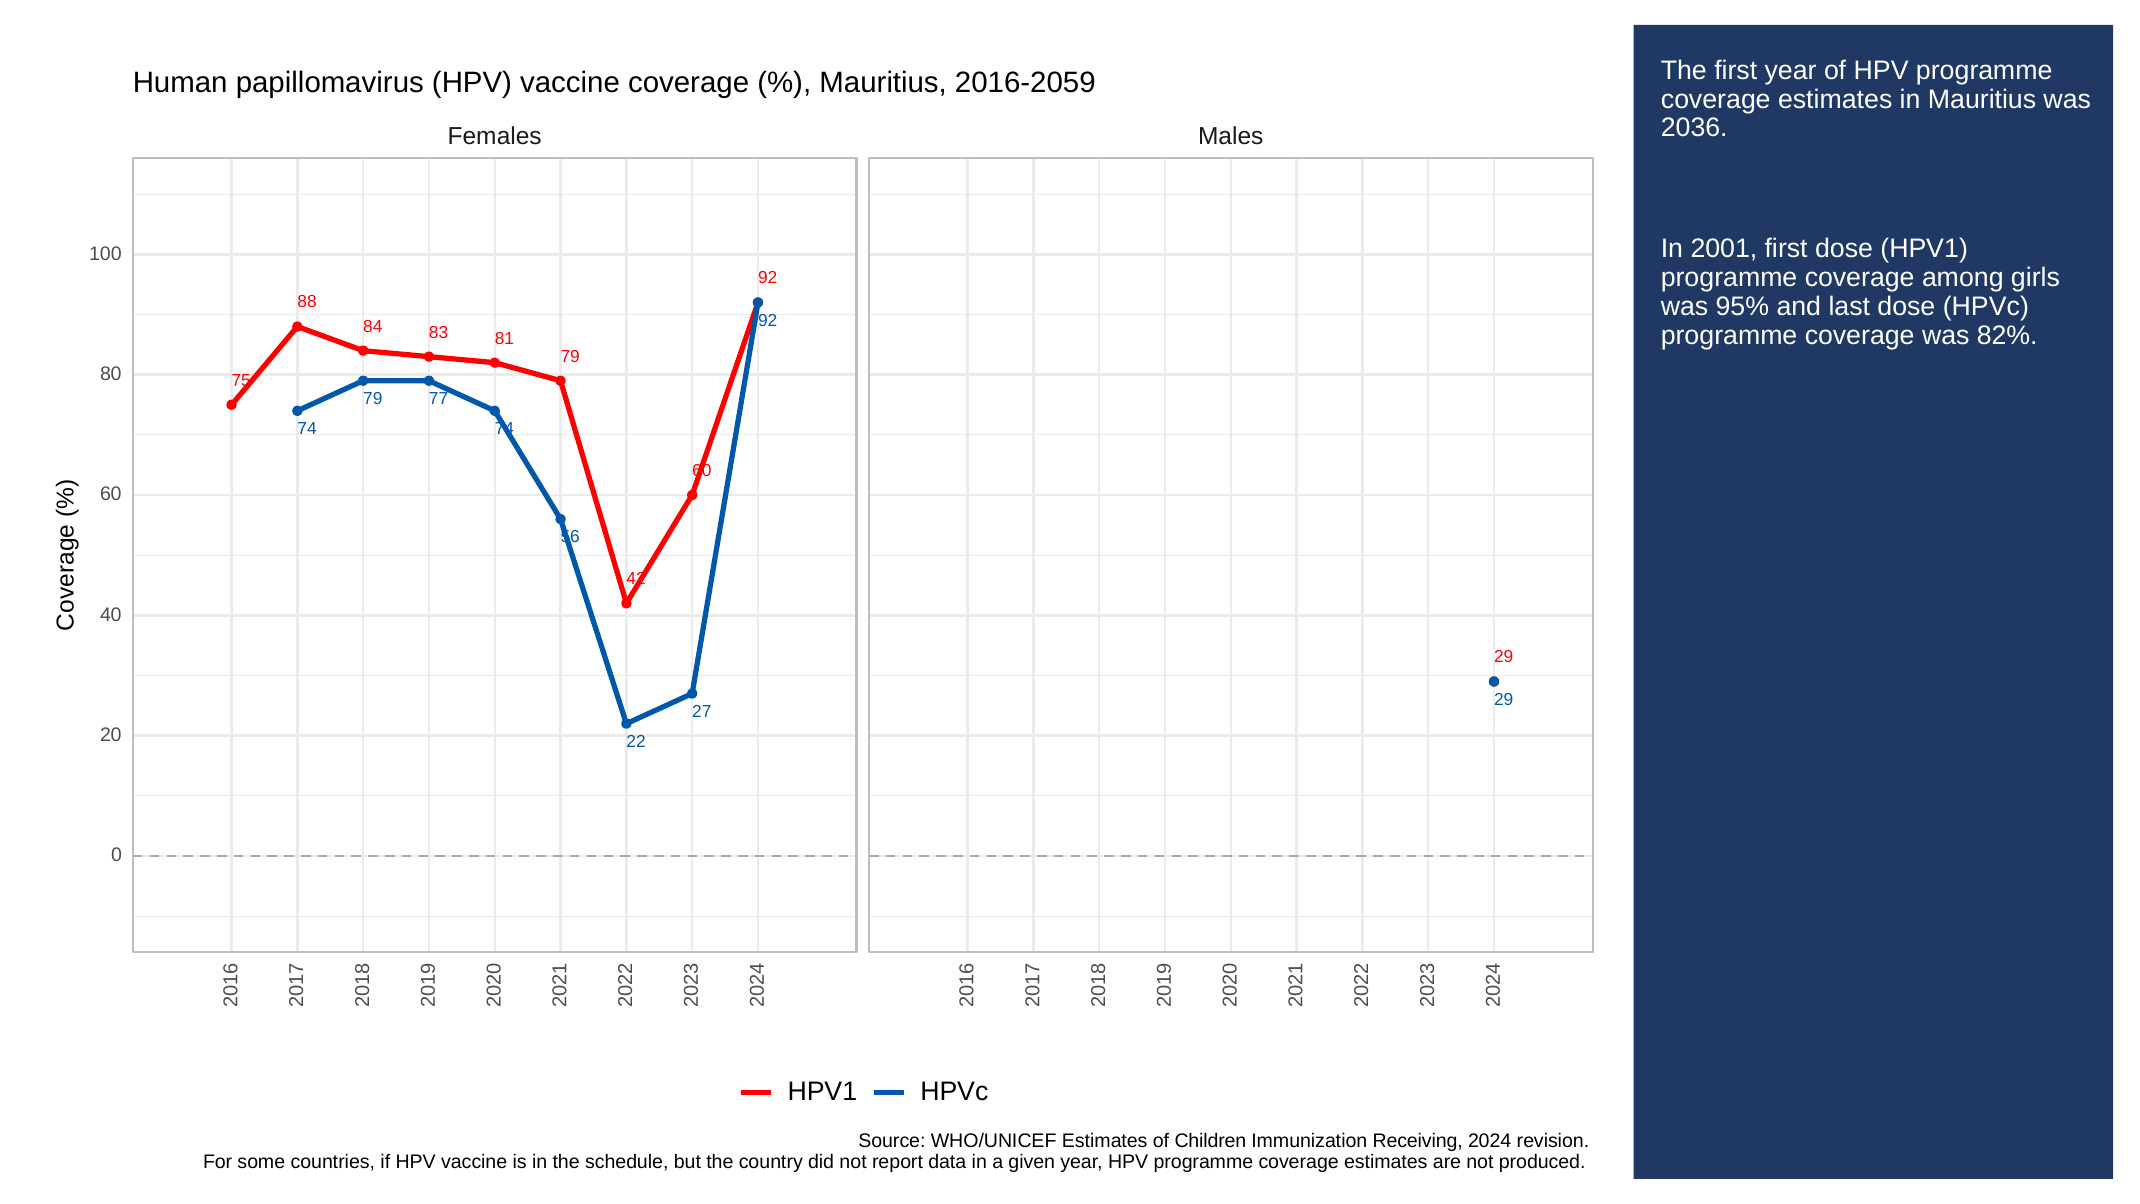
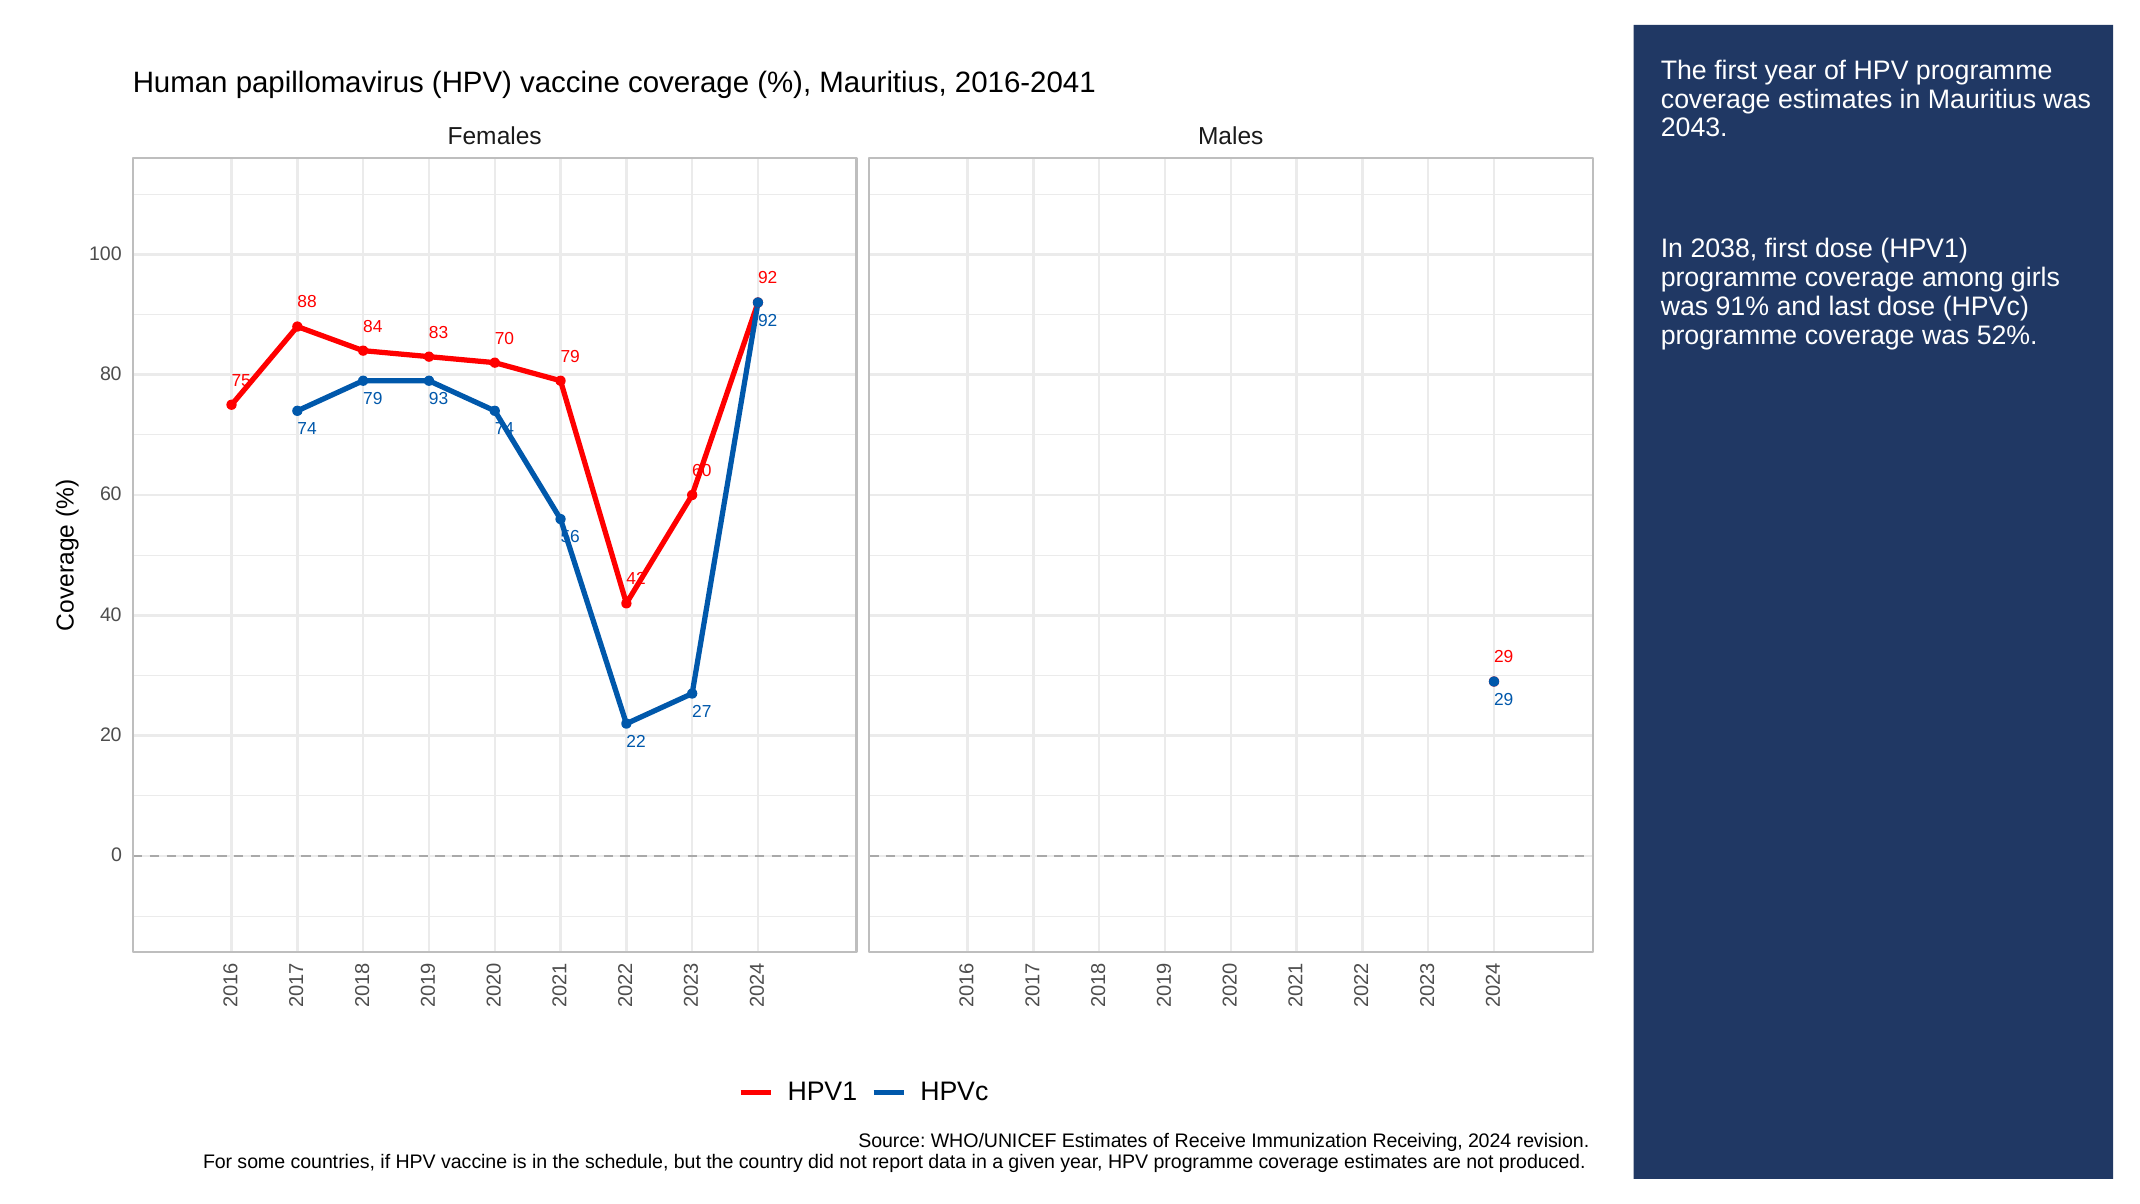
2016-2059: 2016-2059 -> 2016-2041
2036: 2036 -> 2043
2001: 2001 -> 2038
95%: 95% -> 91%
81: 81 -> 70
82%: 82% -> 52%
77: 77 -> 93
Children: Children -> Receive
